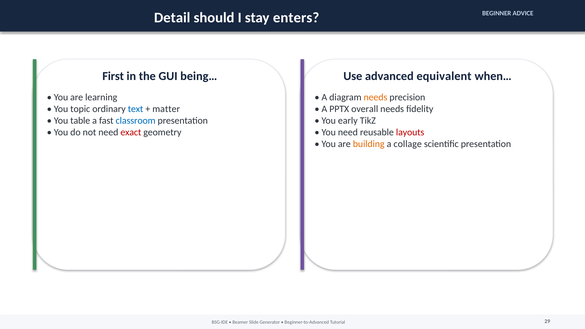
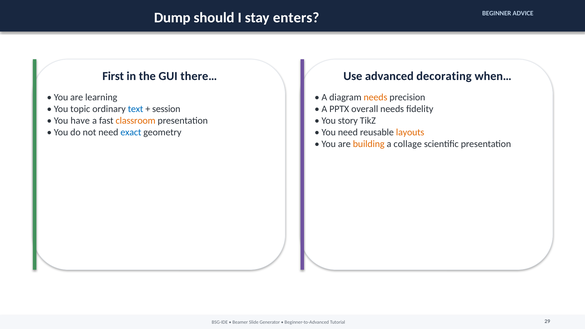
Detail: Detail -> Dump
being…: being… -> there…
equivalent: equivalent -> decorating
matter: matter -> session
table: table -> have
classroom colour: blue -> orange
early: early -> story
exact colour: red -> blue
layouts colour: red -> orange
